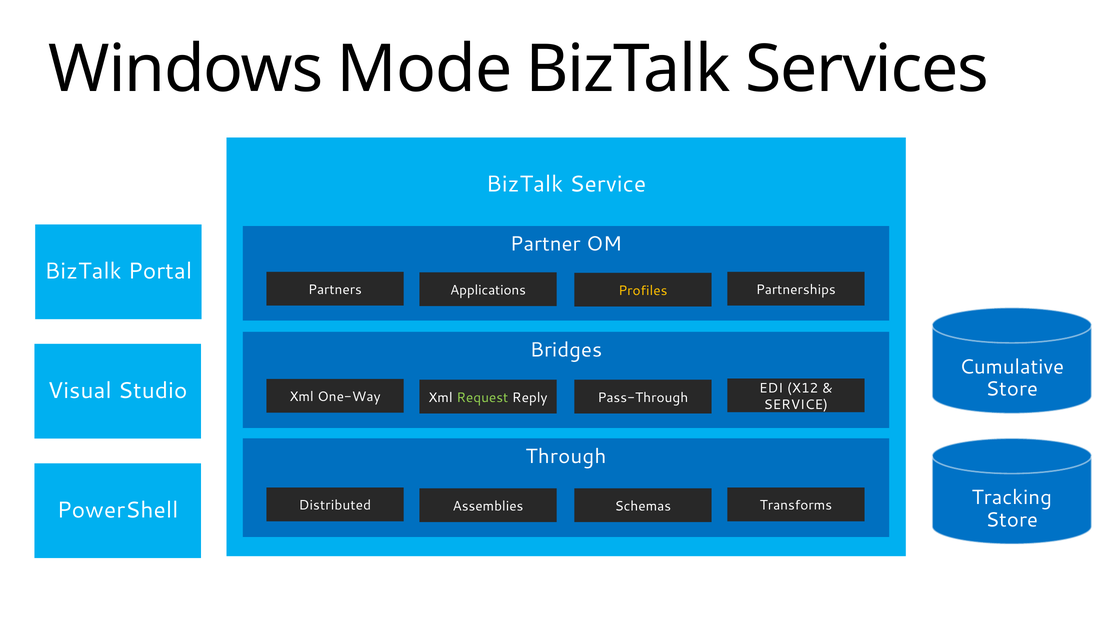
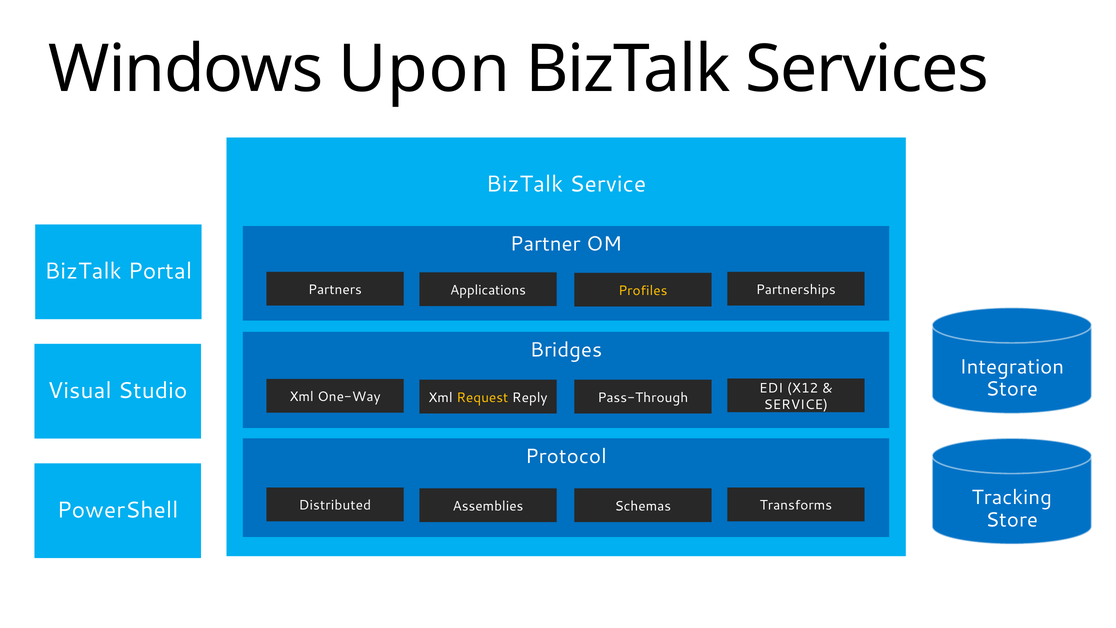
Mode: Mode -> Upon
Cumulative: Cumulative -> Integration
Request colour: light green -> yellow
Through: Through -> Protocol
